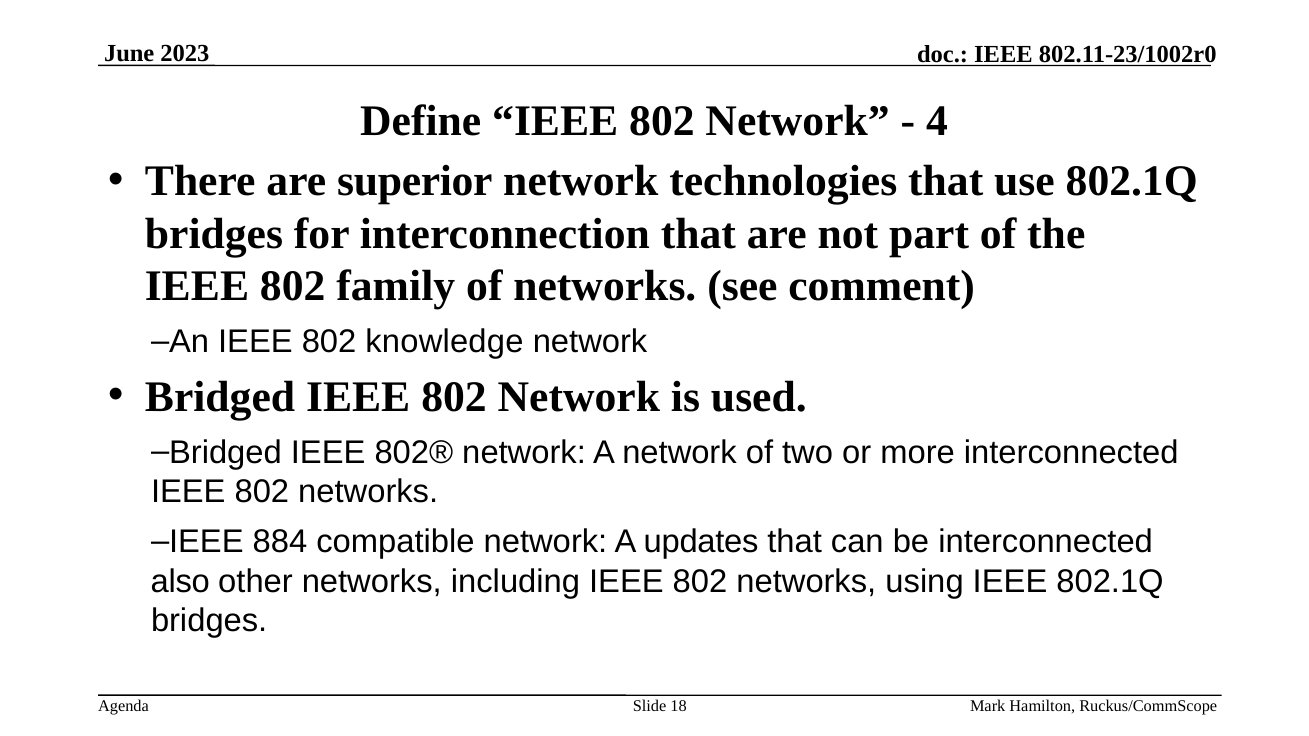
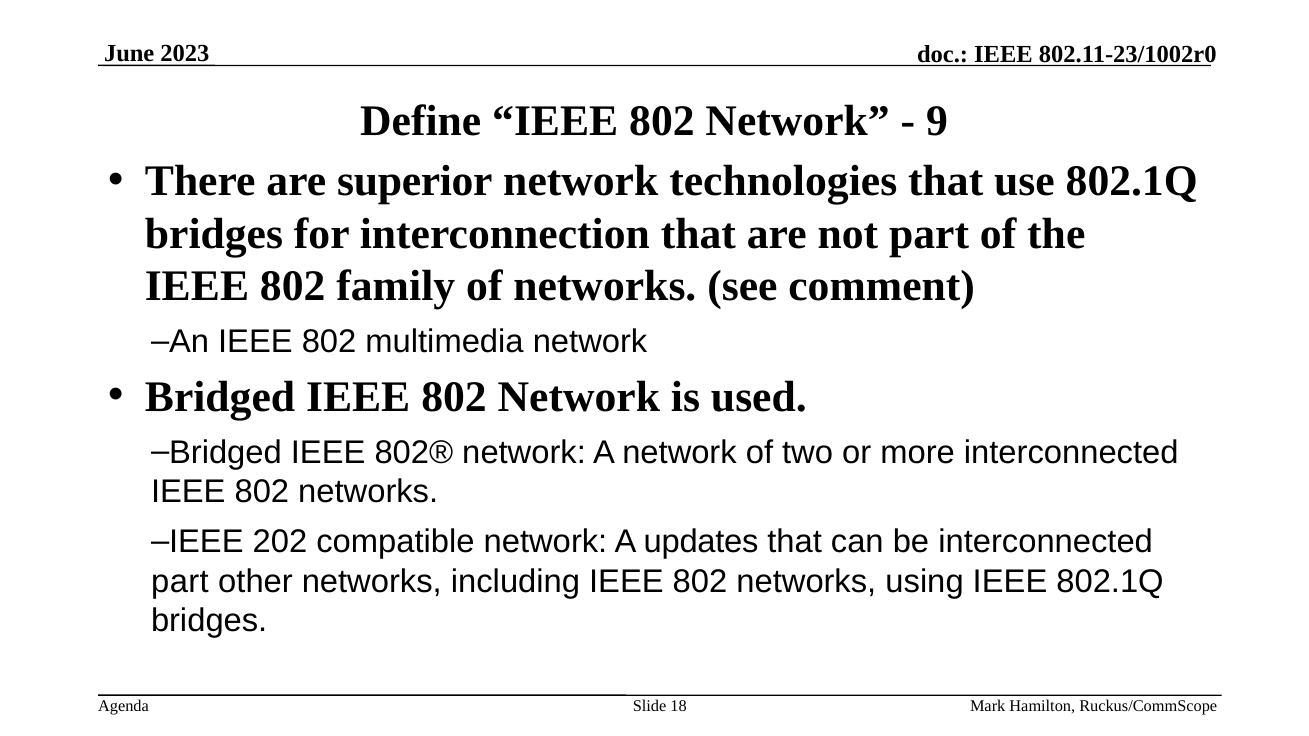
4: 4 -> 9
knowledge: knowledge -> multimedia
884: 884 -> 202
also at (180, 582): also -> part
